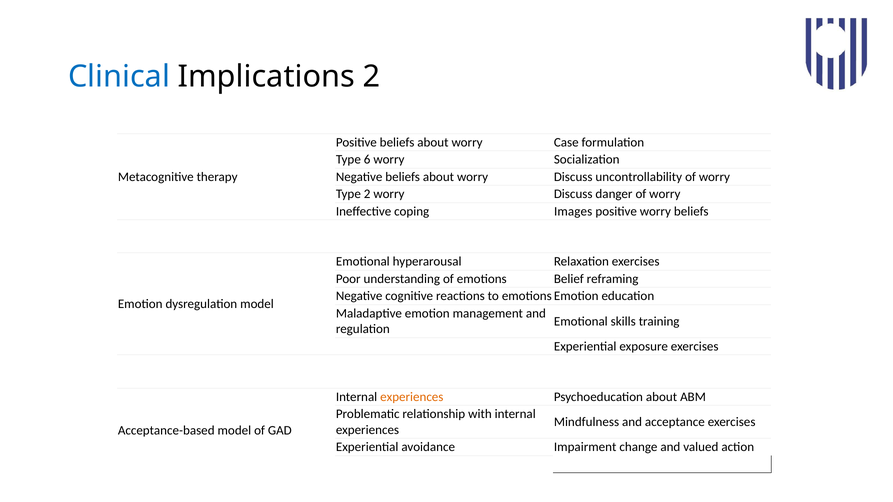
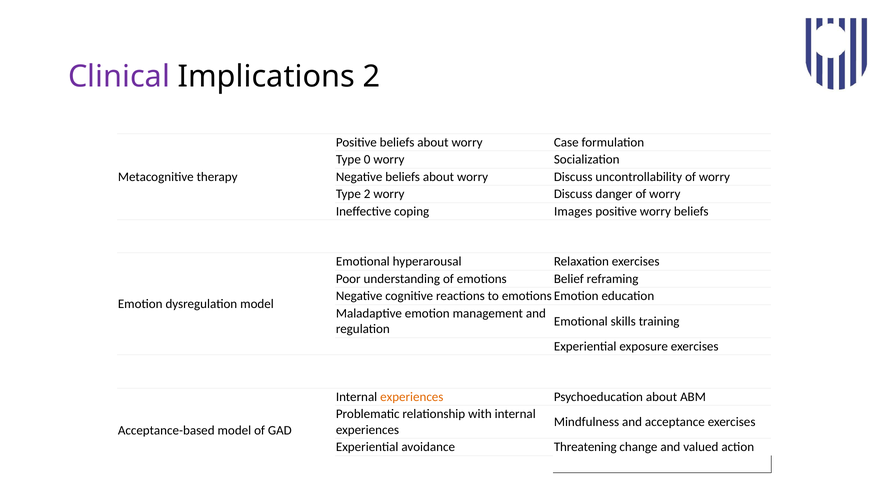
Clinical colour: blue -> purple
6: 6 -> 0
Impairment: Impairment -> Threatening
